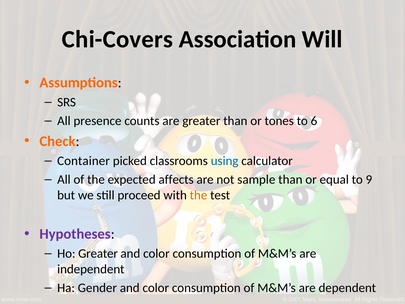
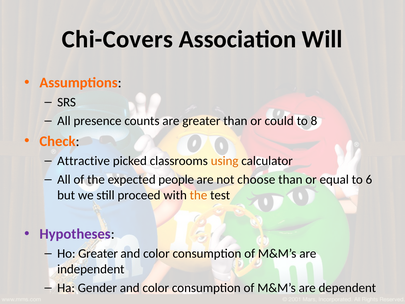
tones: tones -> could
6: 6 -> 8
Container: Container -> Attractive
using colour: blue -> orange
affects: affects -> people
sample: sample -> choose
9: 9 -> 6
